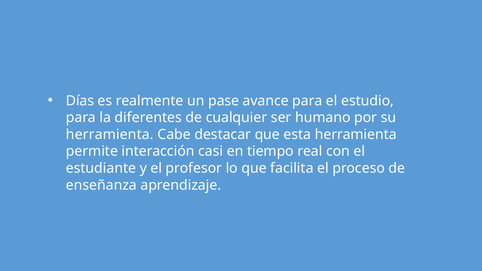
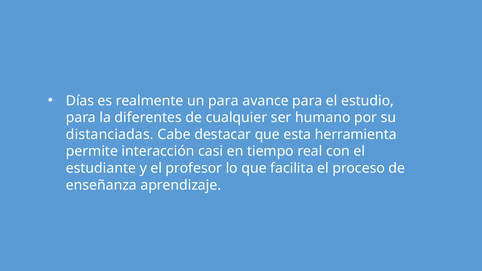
un pase: pase -> para
herramienta at (110, 135): herramienta -> distanciadas
